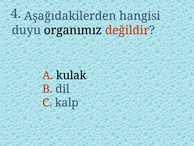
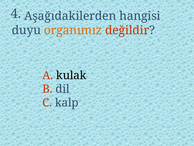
organımız colour: black -> orange
